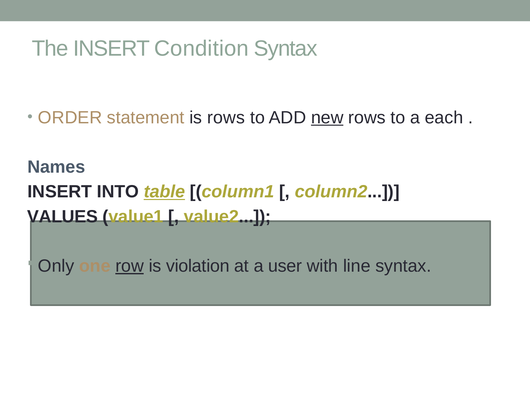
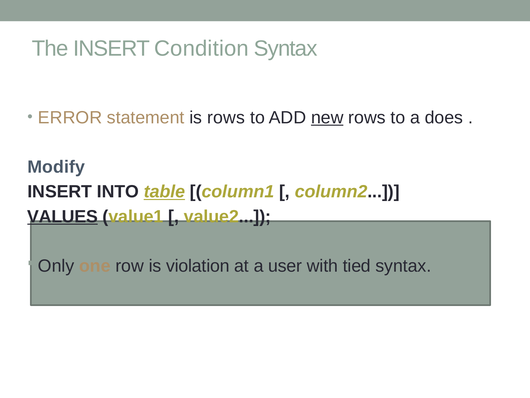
ORDER: ORDER -> ERROR
each: each -> does
Names: Names -> Modify
VALUES underline: none -> present
row underline: present -> none
line: line -> tied
